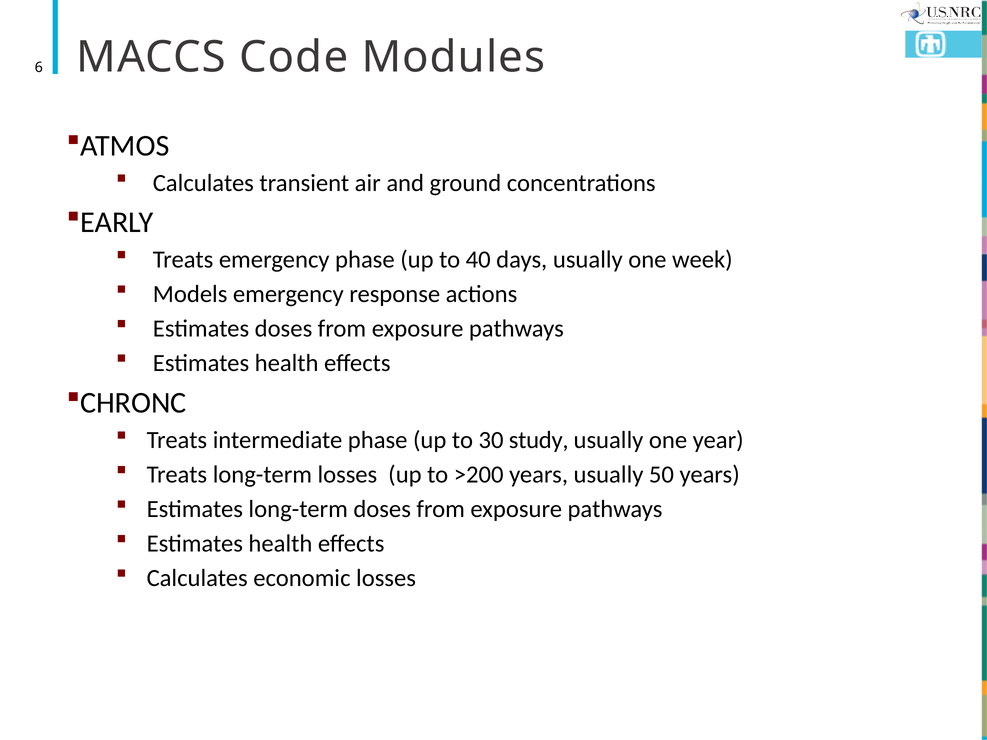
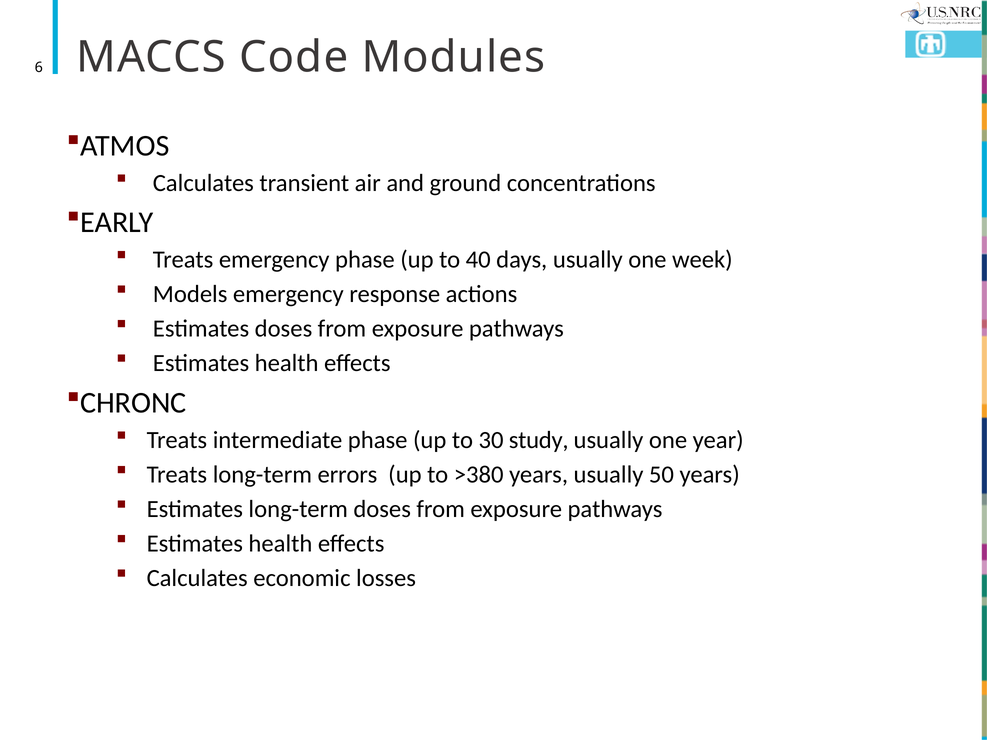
long-term losses: losses -> errors
>200: >200 -> >380
